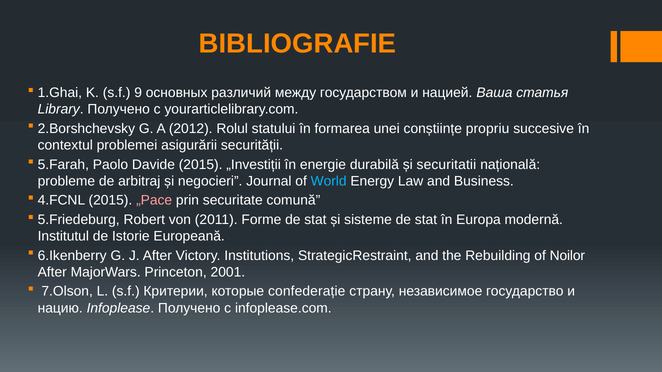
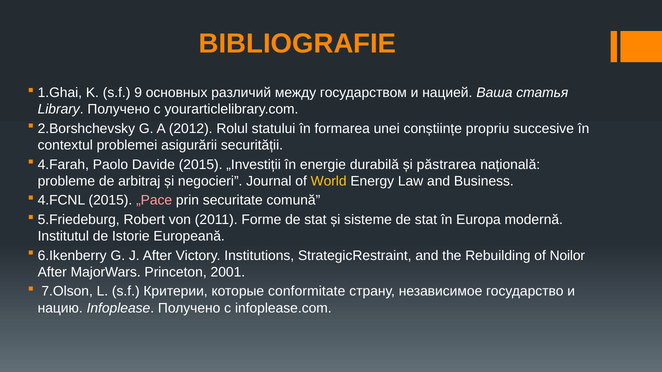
5.Farah: 5.Farah -> 4.Farah
securitatii: securitatii -> păstrarea
World colour: light blue -> yellow
confederație: confederație -> conformitate
